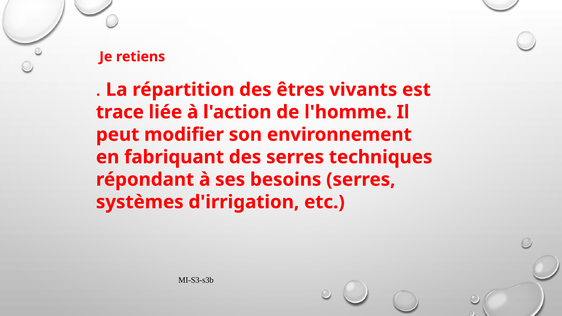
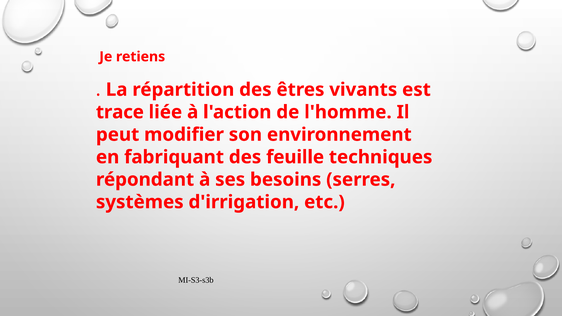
des serres: serres -> feuille
